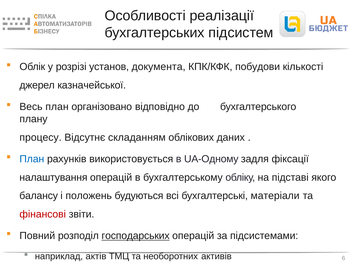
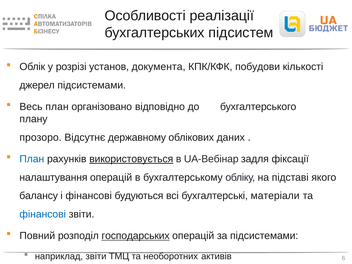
джерел казначейської: казначейської -> підсистемами
процесу: процесу -> прозоро
складанням: складанням -> державному
використовується underline: none -> present
UA-Одному: UA-Одному -> UA-Вебінар
і положень: положень -> фінансові
фінансові at (43, 214) colour: red -> blue
наприклад актів: актів -> звіти
